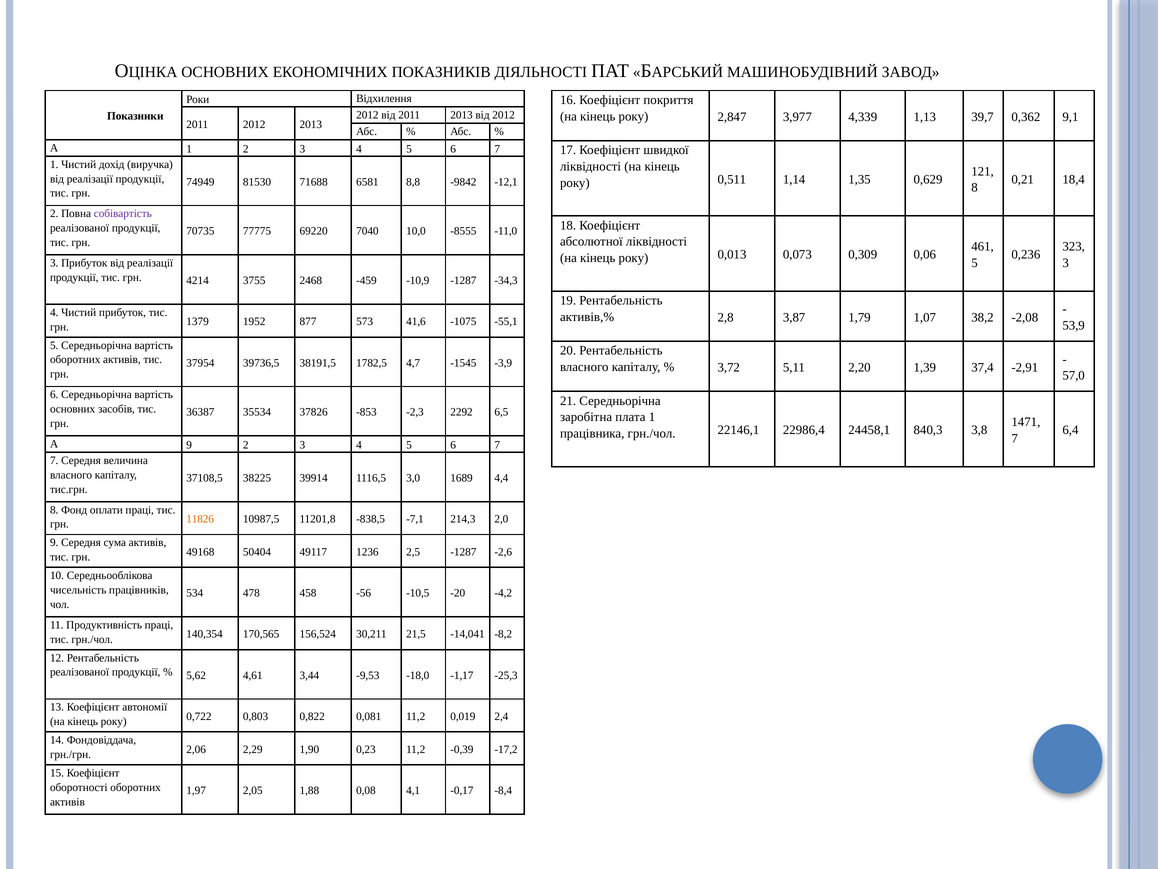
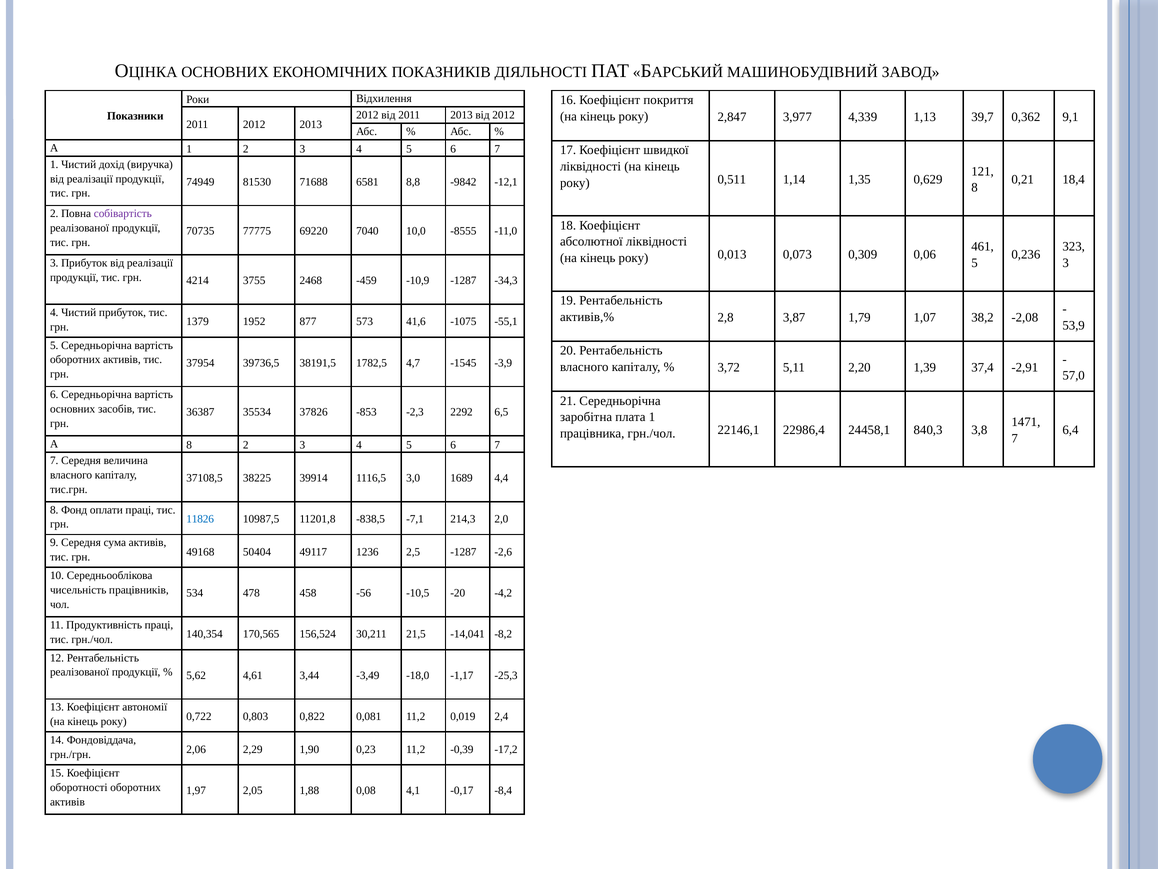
А 9: 9 -> 8
11826 colour: orange -> blue
-9,53: -9,53 -> -3,49
